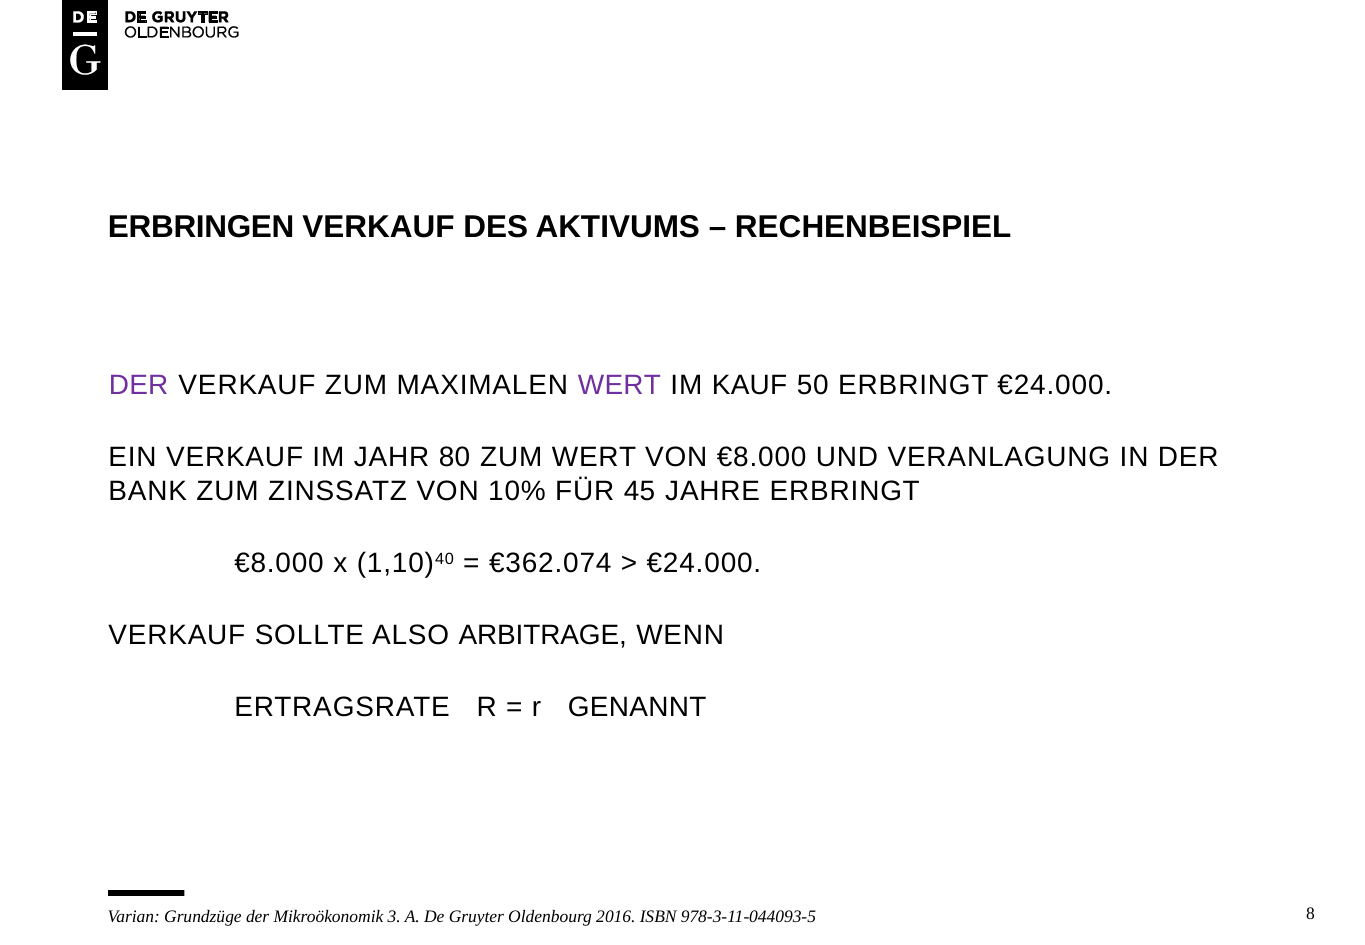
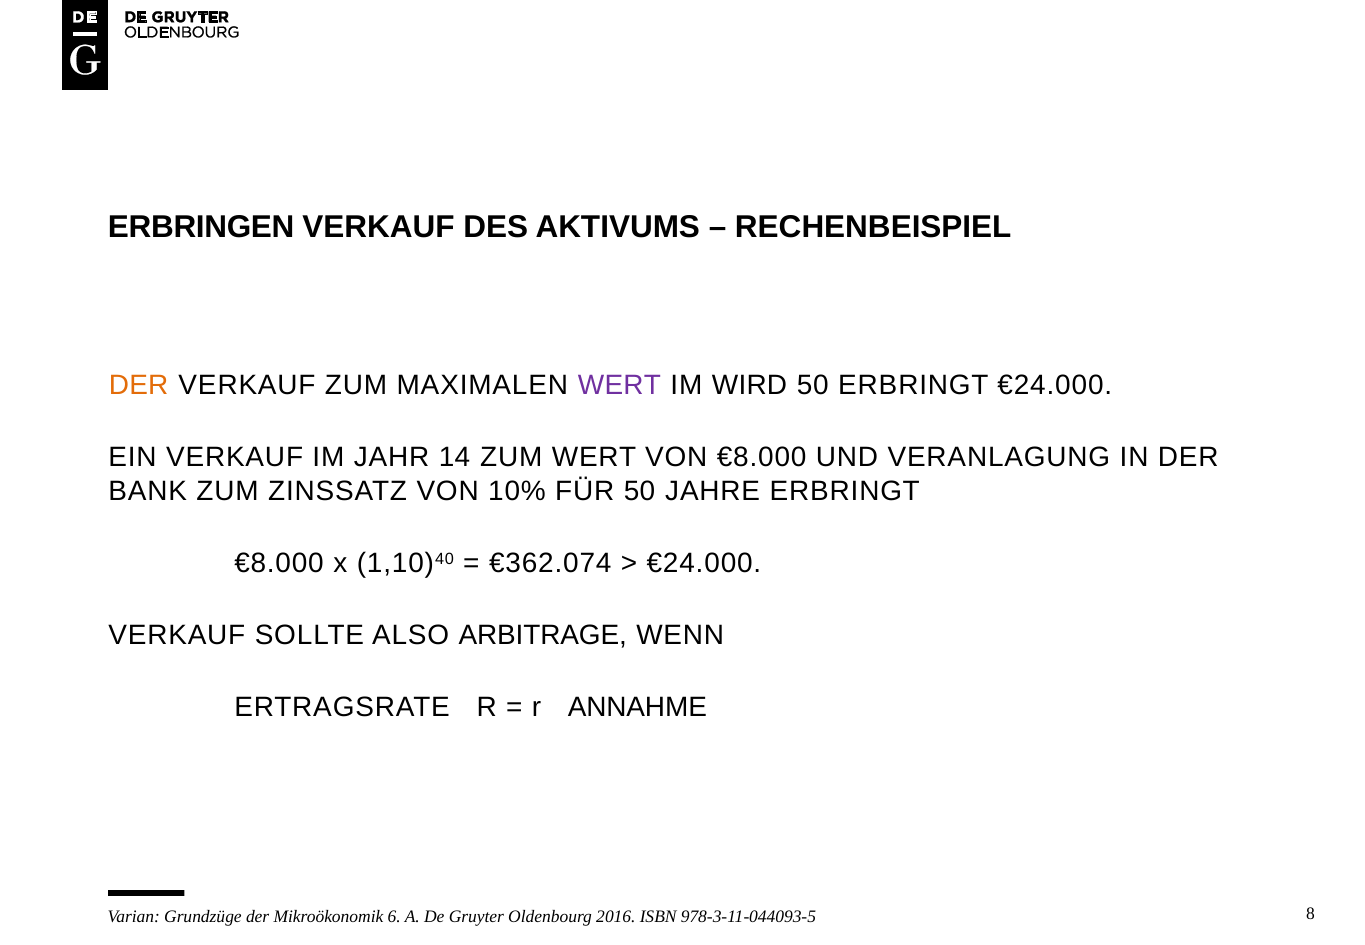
DER at (139, 385) colour: purple -> orange
KAUF: KAUF -> WIRD
80: 80 -> 14
FÜR 45: 45 -> 50
GENANNT: GENANNT -> ANNAHME
3: 3 -> 6
